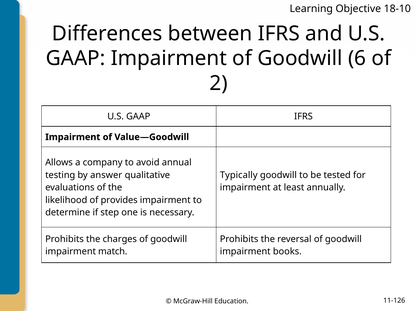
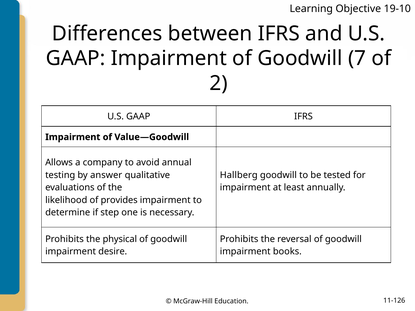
18-10: 18-10 -> 19-10
6: 6 -> 7
Typically: Typically -> Hallberg
charges: charges -> physical
match: match -> desire
